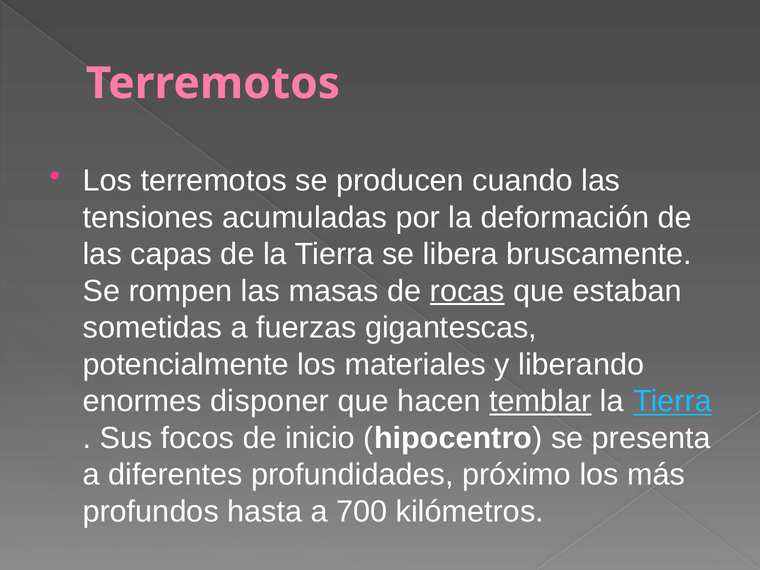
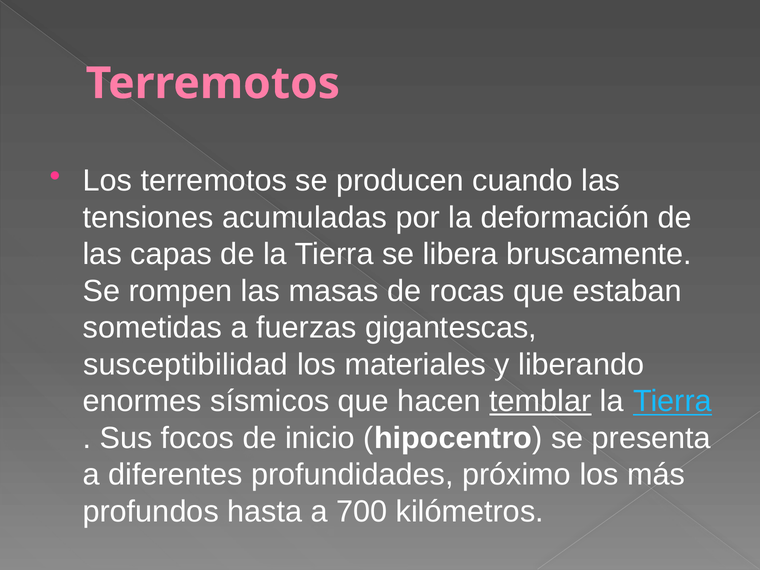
rocas underline: present -> none
potencialmente: potencialmente -> susceptibilidad
disponer: disponer -> sísmicos
